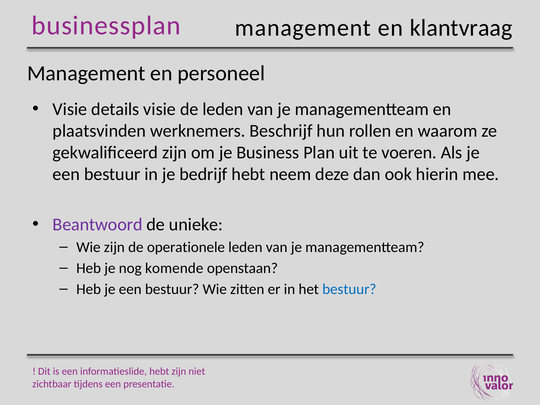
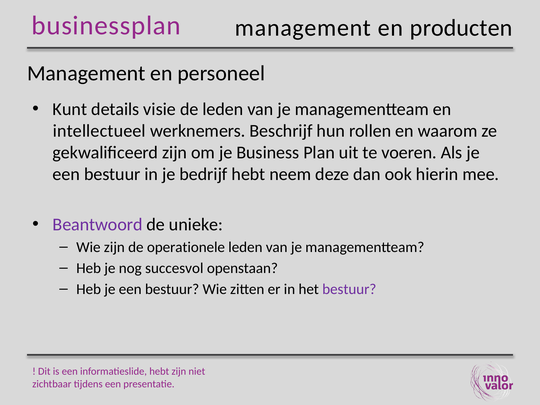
klantvraag: klantvraag -> producten
Visie at (70, 109): Visie -> Kunt
plaatsvinden: plaatsvinden -> intellectueel
komende: komende -> succesvol
bestuur at (349, 289) colour: blue -> purple
